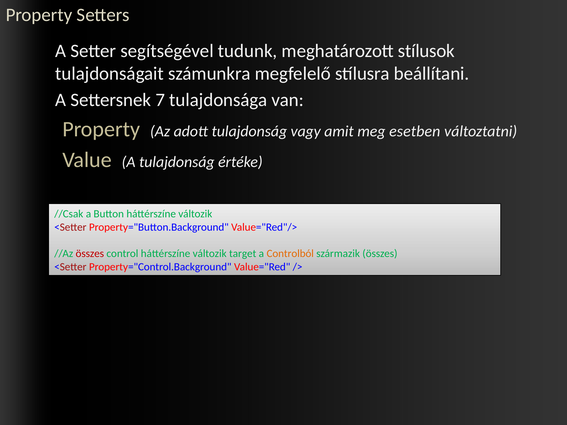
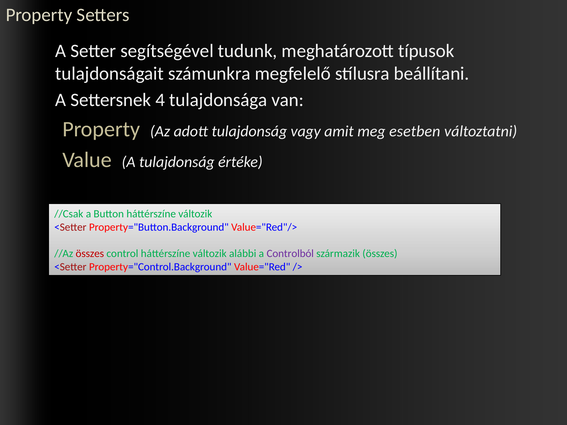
stílusok: stílusok -> típusok
7: 7 -> 4
target: target -> alábbi
Controlból colour: orange -> purple
